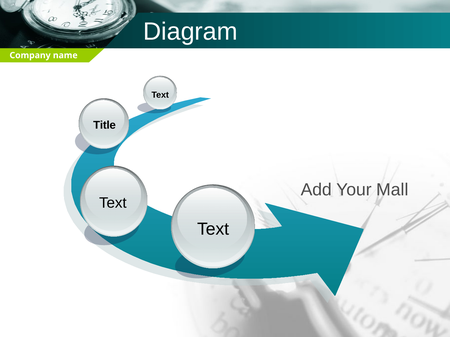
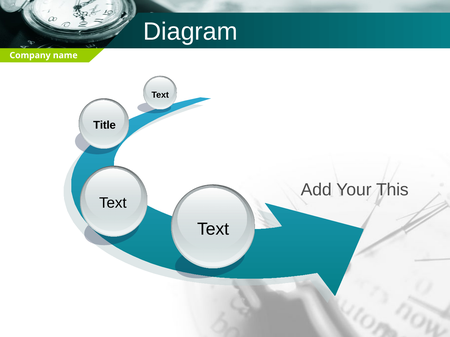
Mall: Mall -> This
